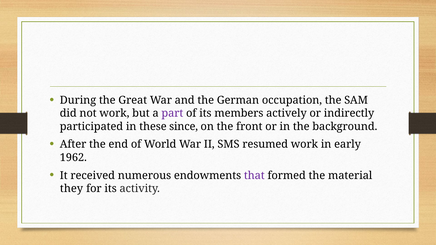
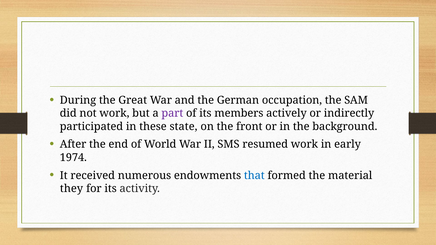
since: since -> state
1962: 1962 -> 1974
that colour: purple -> blue
